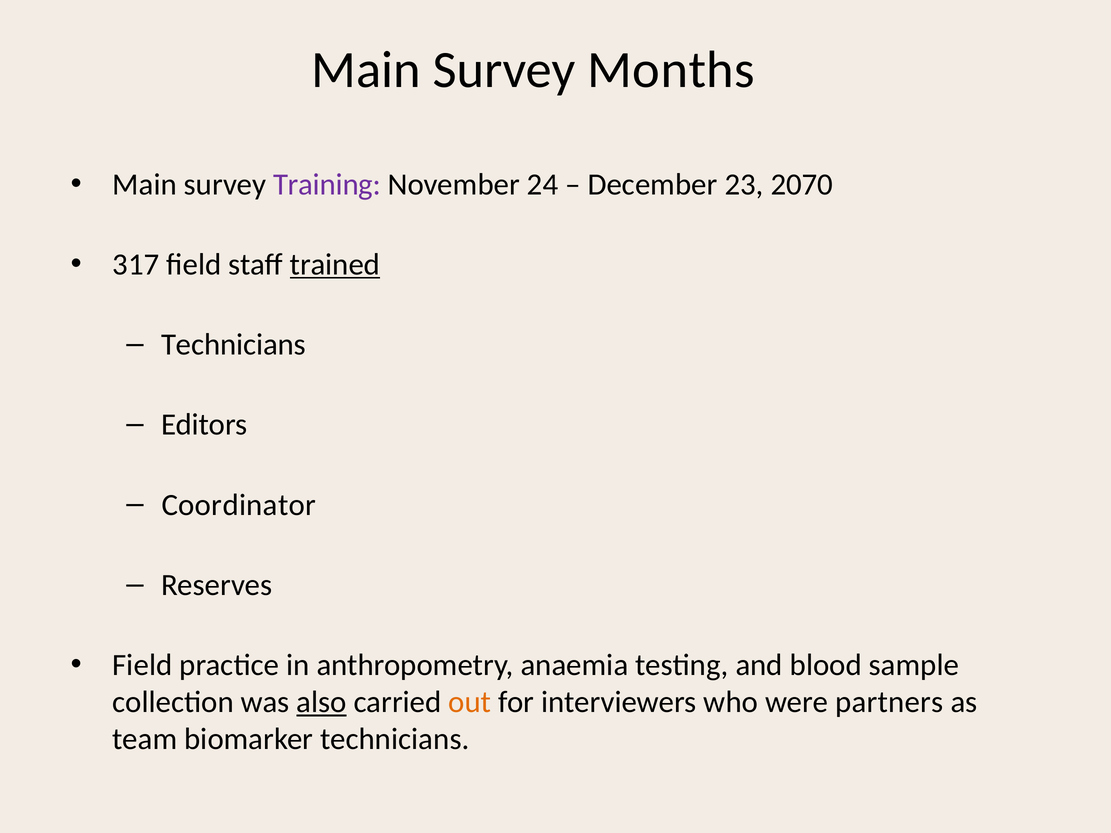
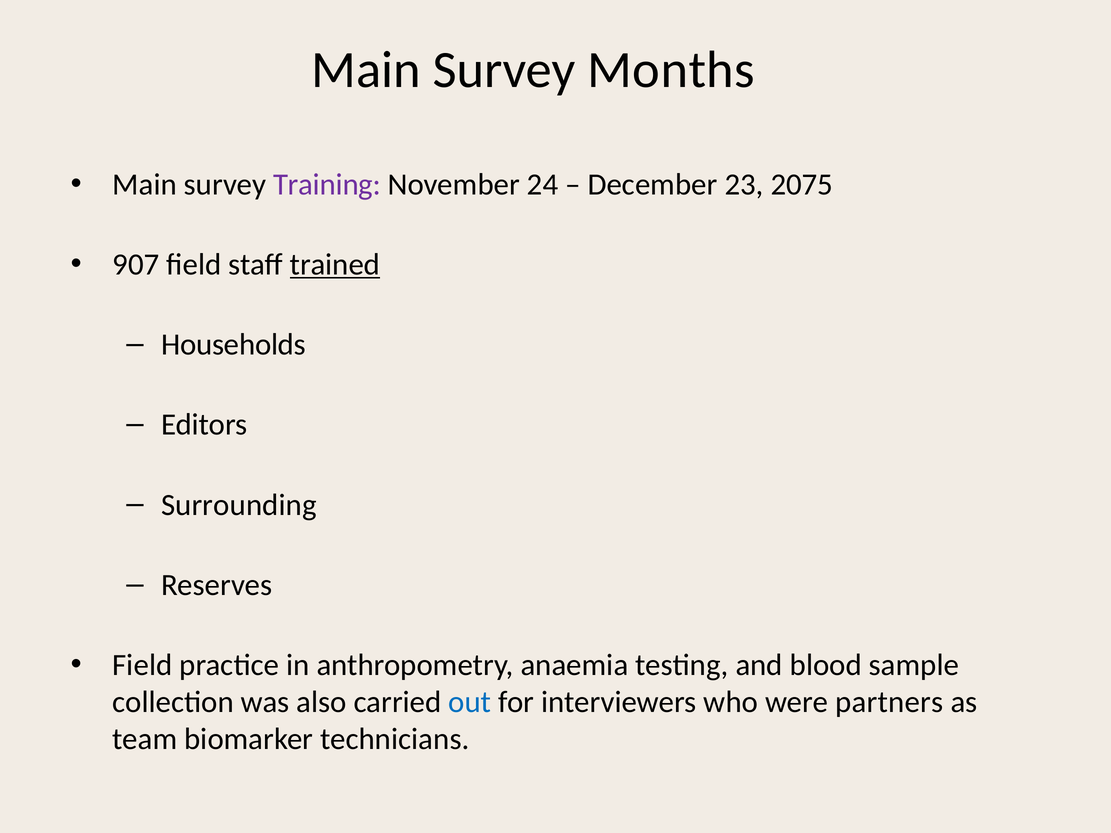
2070: 2070 -> 2075
317: 317 -> 907
Technicians at (233, 345): Technicians -> Households
Coordinator: Coordinator -> Surrounding
also underline: present -> none
out colour: orange -> blue
